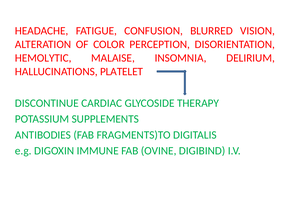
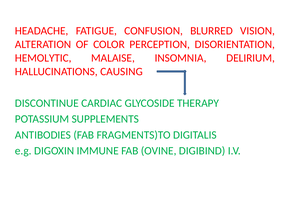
PLATELET: PLATELET -> CAUSING
